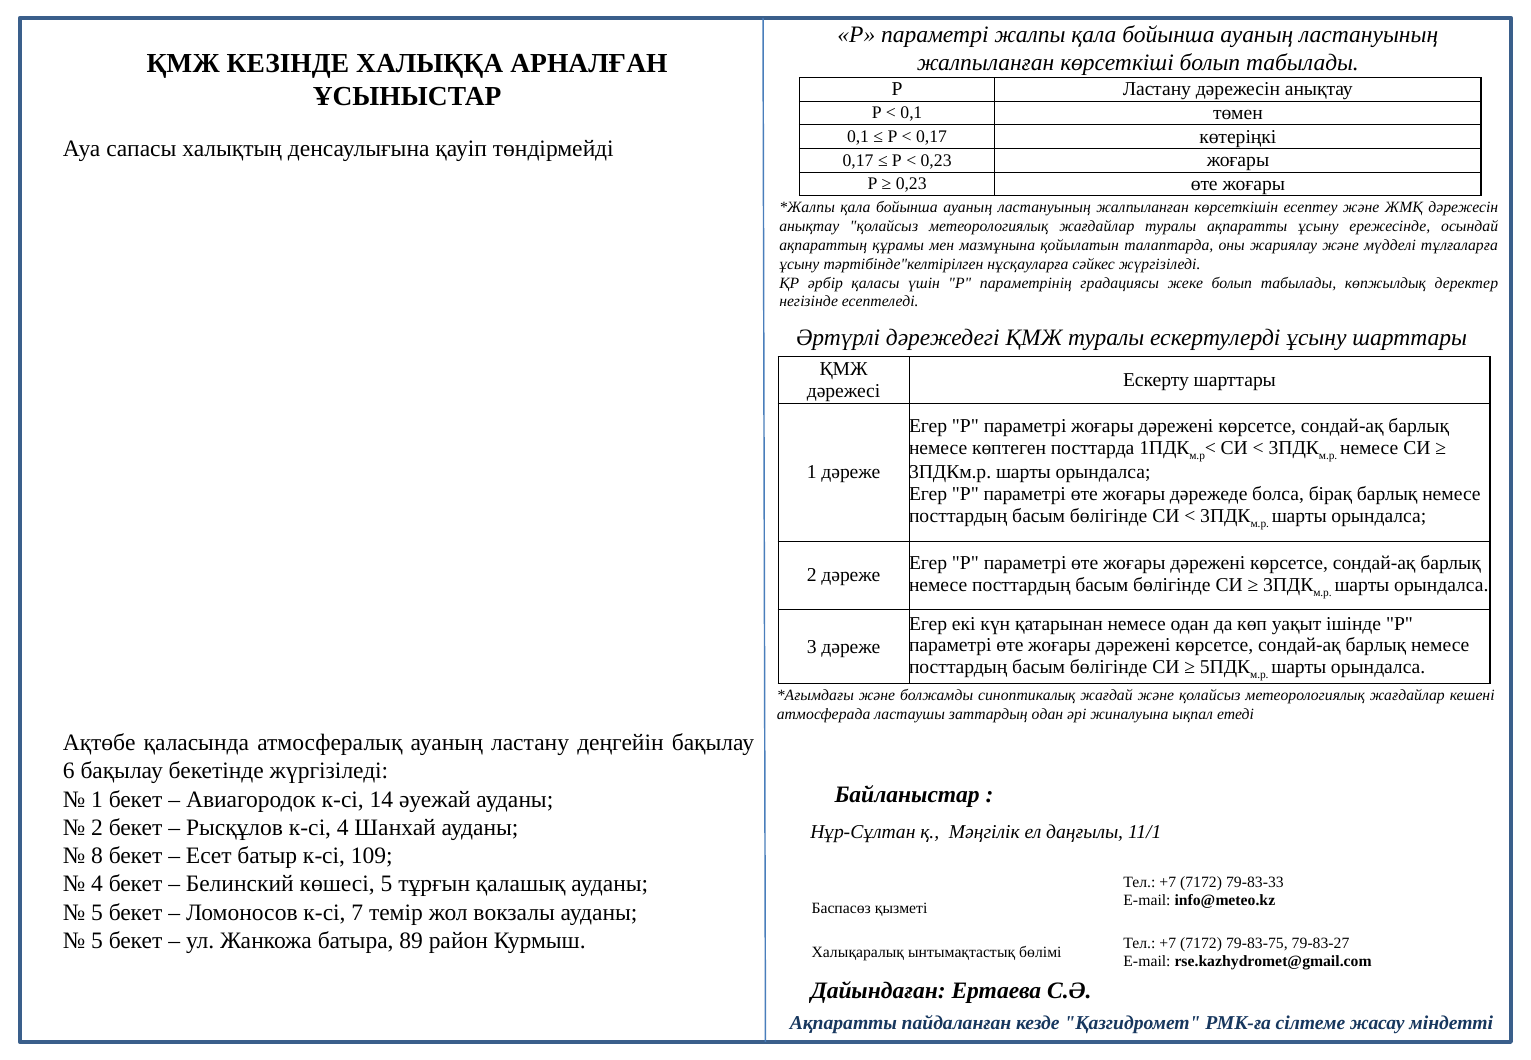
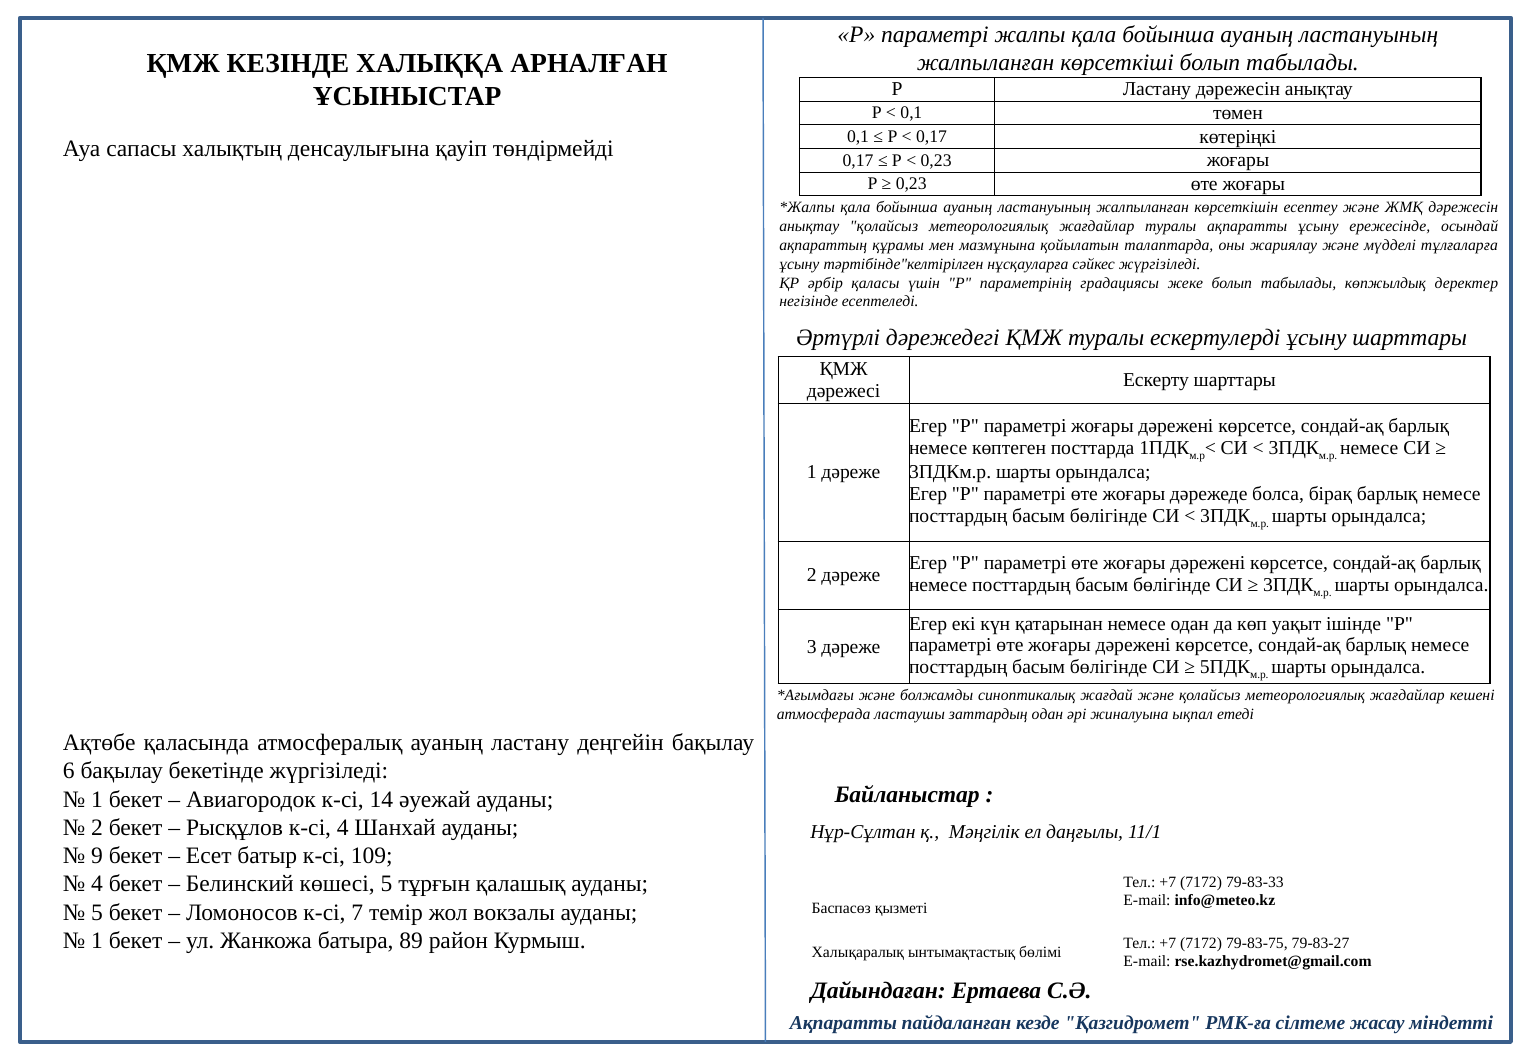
8: 8 -> 9
5 at (97, 941): 5 -> 1
